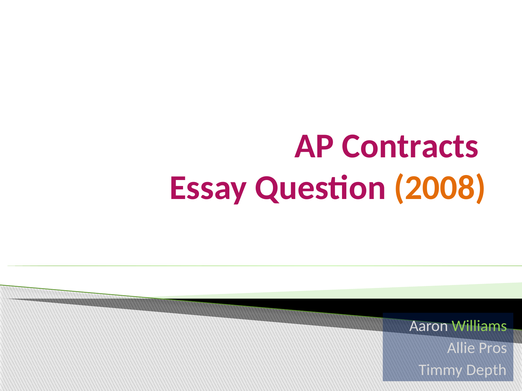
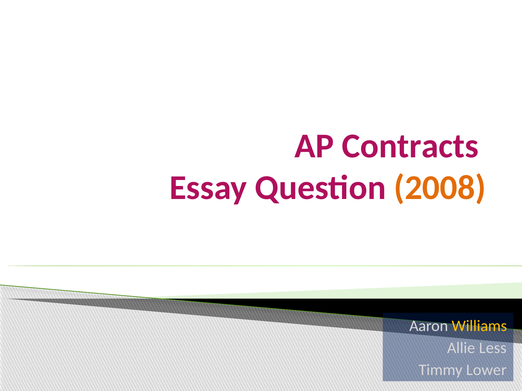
Williams colour: light green -> yellow
Pros: Pros -> Less
Depth: Depth -> Lower
